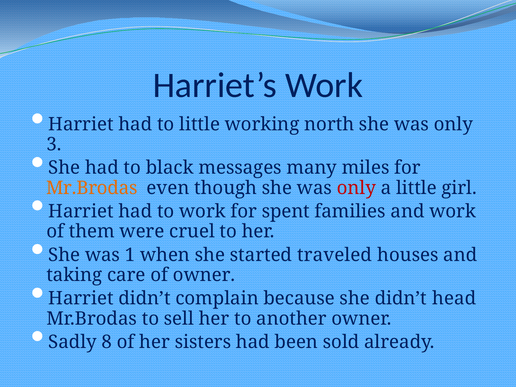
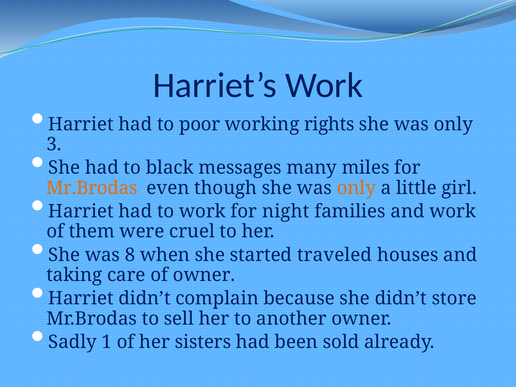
to little: little -> poor
north: north -> rights
only at (356, 188) colour: red -> orange
spent: spent -> night
1: 1 -> 8
head: head -> store
8: 8 -> 1
